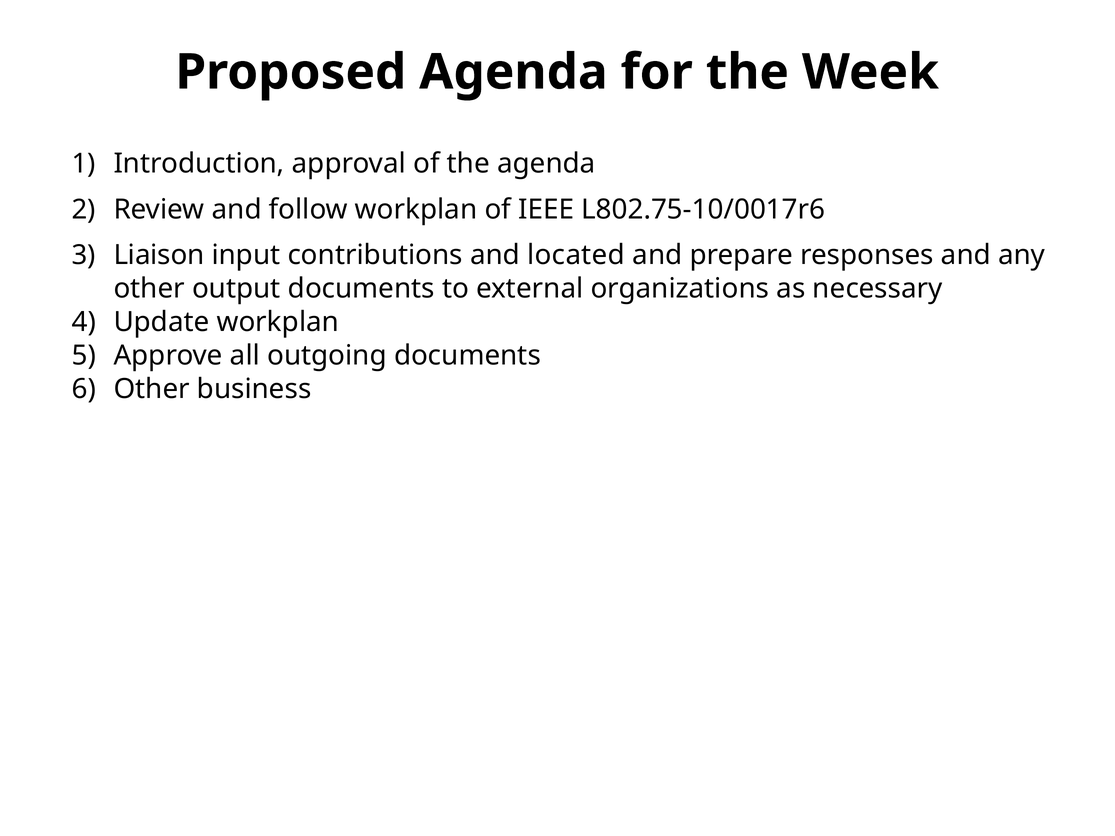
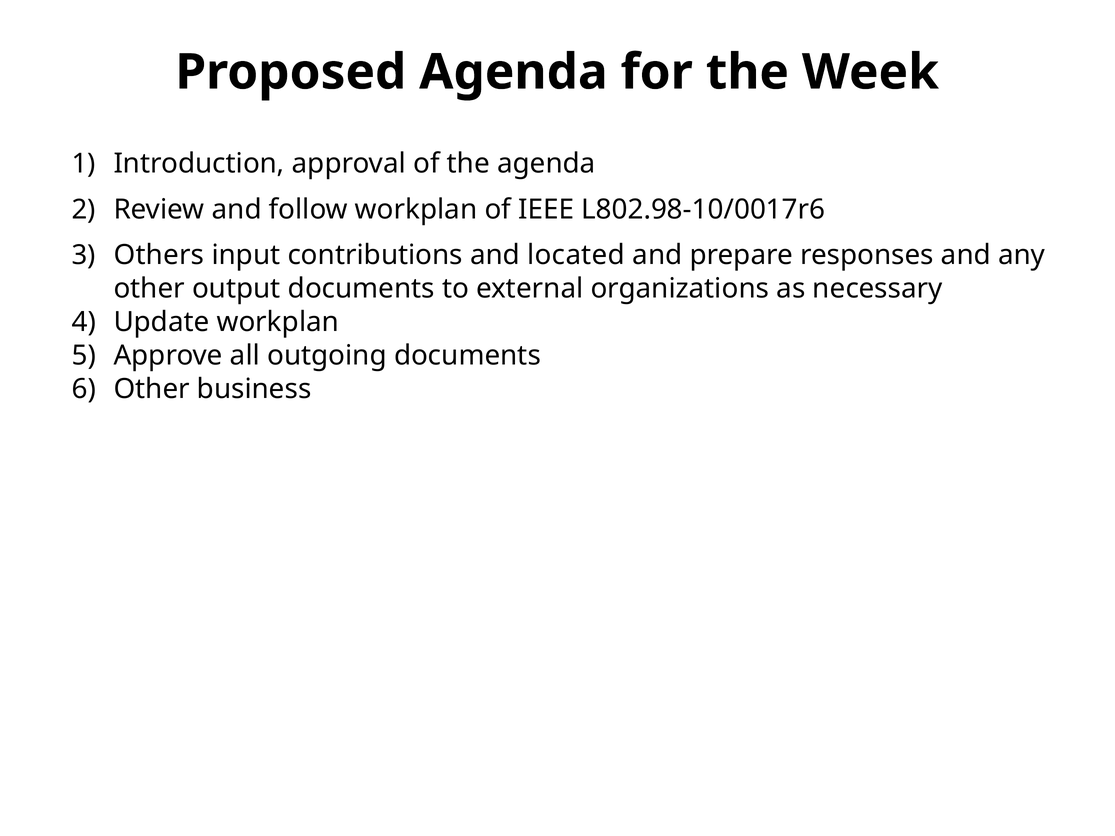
L802.75-10/0017r6: L802.75-10/0017r6 -> L802.98-10/0017r6
Liaison: Liaison -> Others
